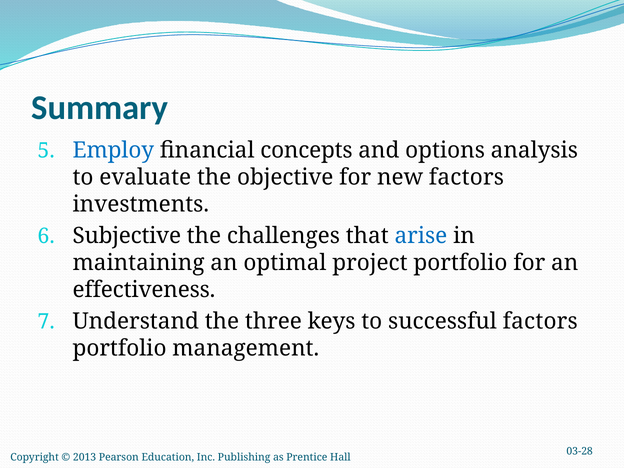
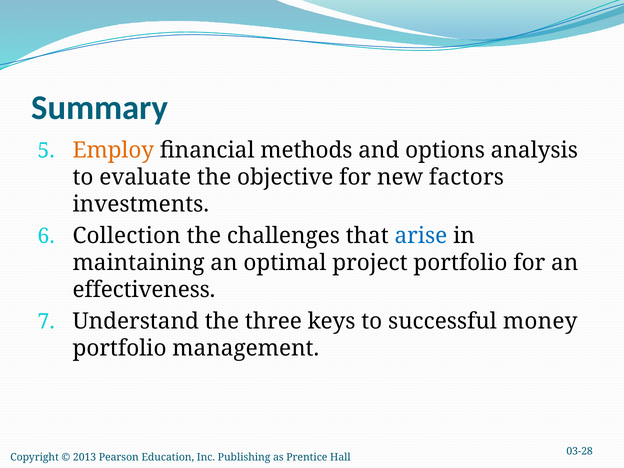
Employ colour: blue -> orange
concepts: concepts -> methods
Subjective: Subjective -> Collection
successful factors: factors -> money
